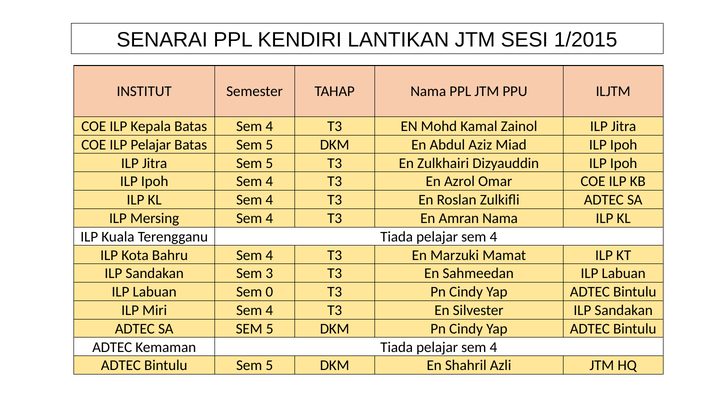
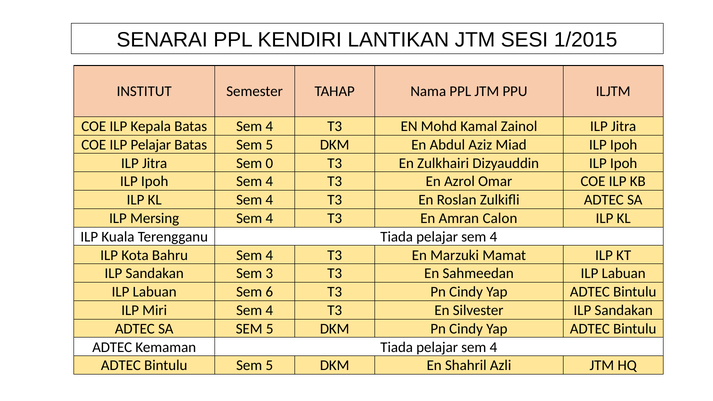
Jitra Sem 5: 5 -> 0
Amran Nama: Nama -> Calon
0: 0 -> 6
